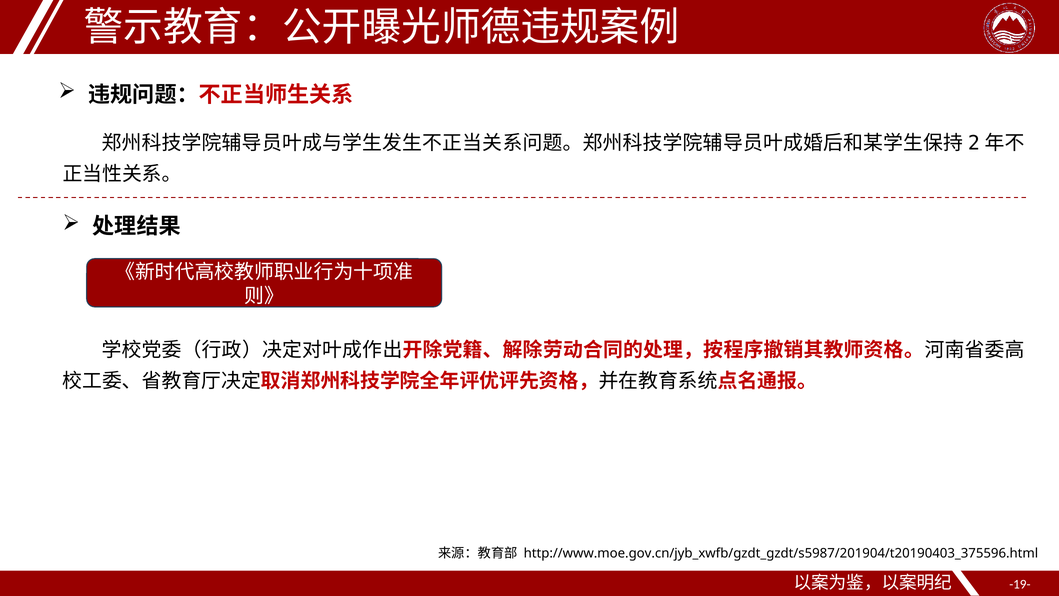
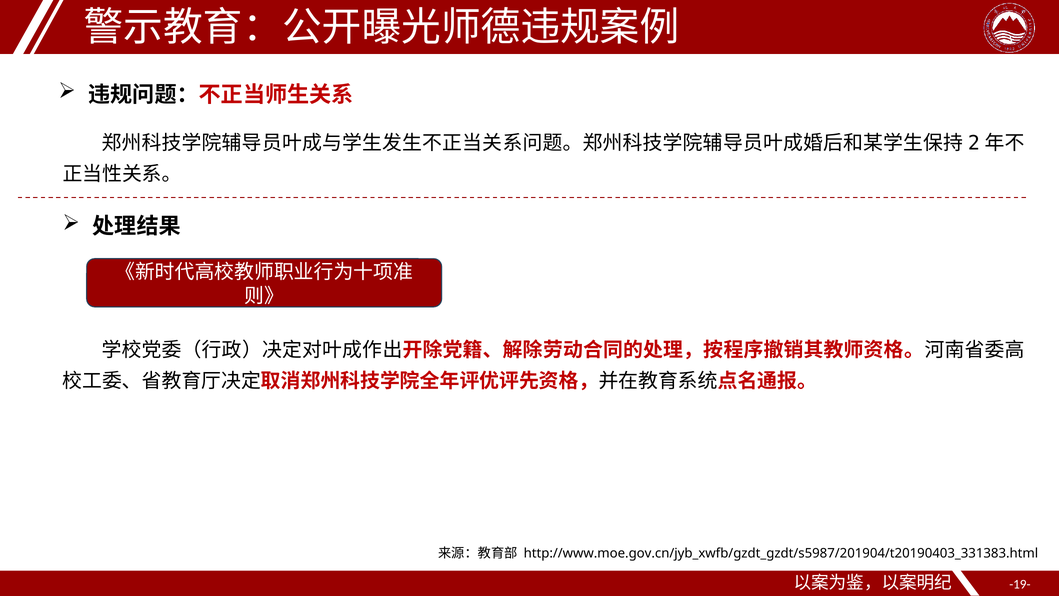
http://www.moe.gov.cn/jyb_xwfb/gzdt_gzdt/s5987/201904/t20190403_375596.html: http://www.moe.gov.cn/jyb_xwfb/gzdt_gzdt/s5987/201904/t20190403_375596.html -> http://www.moe.gov.cn/jyb_xwfb/gzdt_gzdt/s5987/201904/t20190403_331383.html
